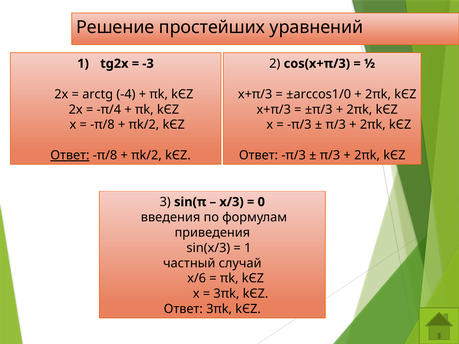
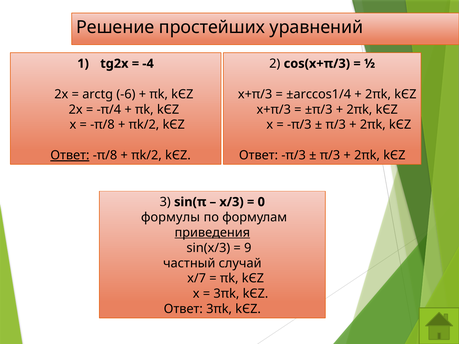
-3: -3 -> -4
-4: -4 -> -6
±arccos1/0: ±arccos1/0 -> ±arccos1/4
введения: введения -> формулы
приведения underline: none -> present
1 at (248, 248): 1 -> 9
x/6: x/6 -> x/7
